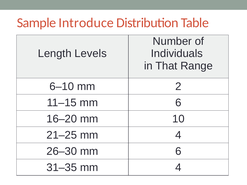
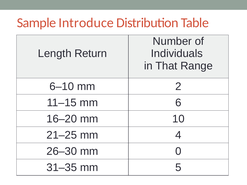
Levels: Levels -> Return
26–30 mm 6: 6 -> 0
31–35 mm 4: 4 -> 5
